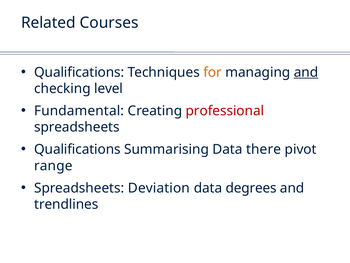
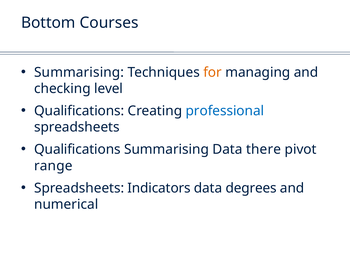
Related: Related -> Bottom
Qualifications at (79, 72): Qualifications -> Summarising
and at (306, 72) underline: present -> none
Fundamental at (79, 111): Fundamental -> Qualifications
professional colour: red -> blue
Deviation: Deviation -> Indicators
trendlines: trendlines -> numerical
